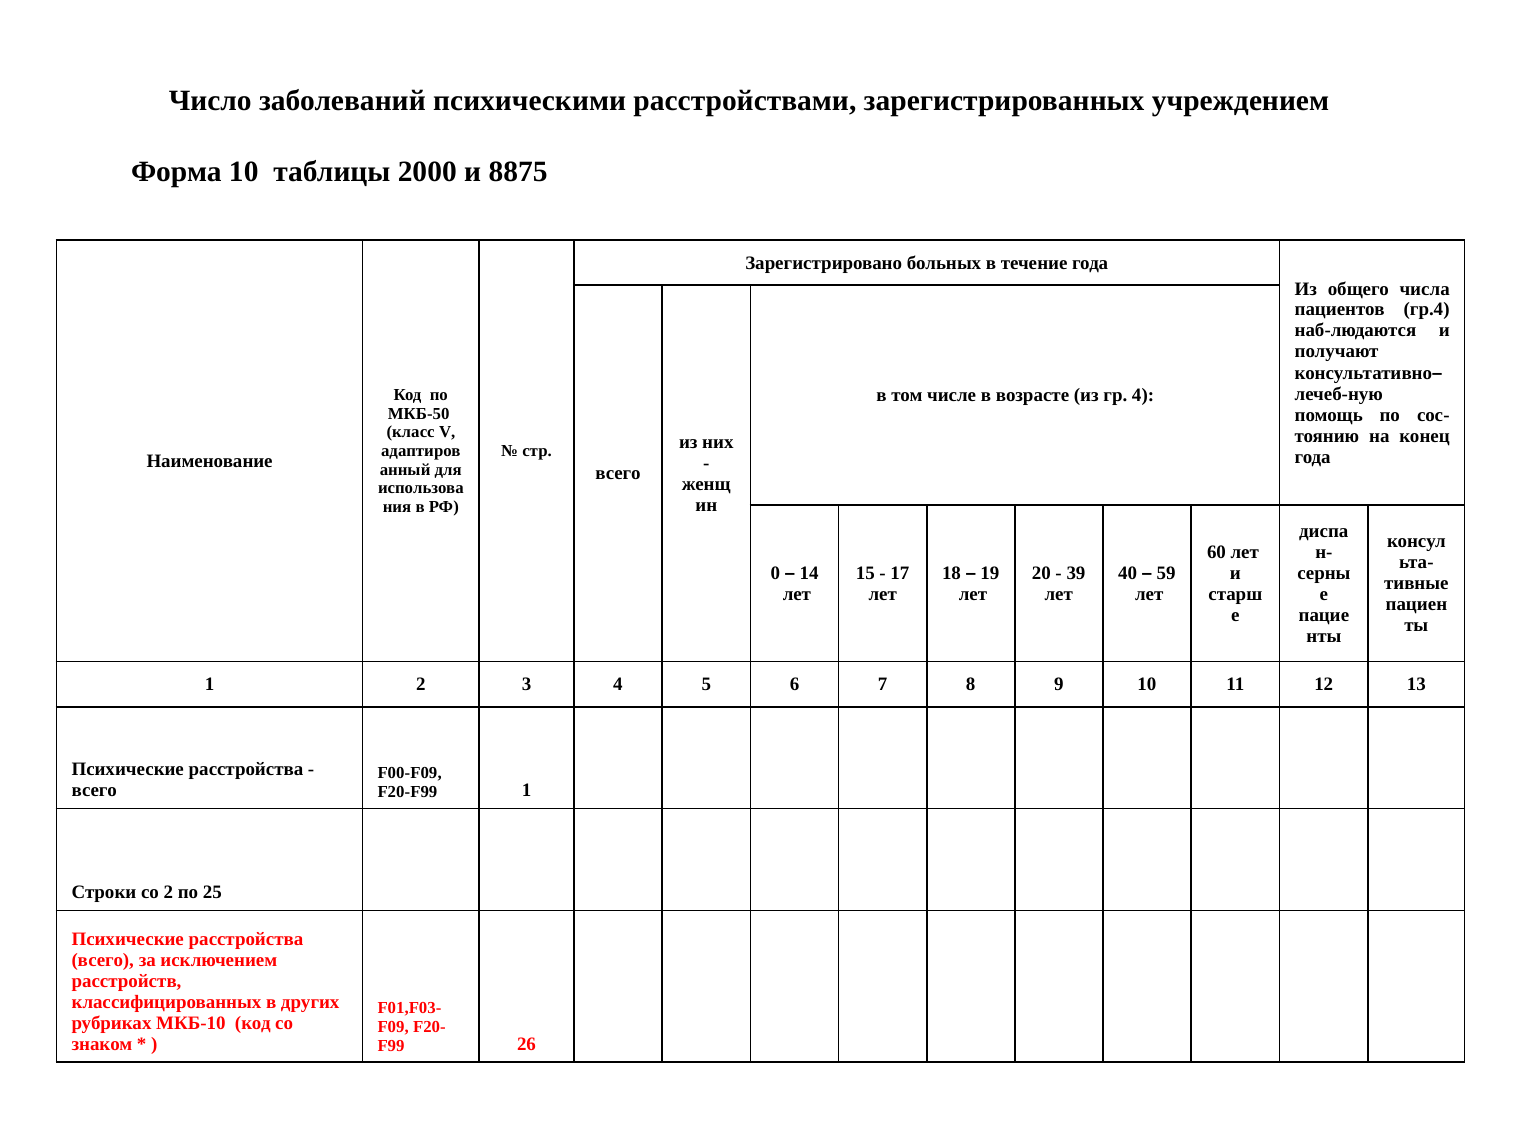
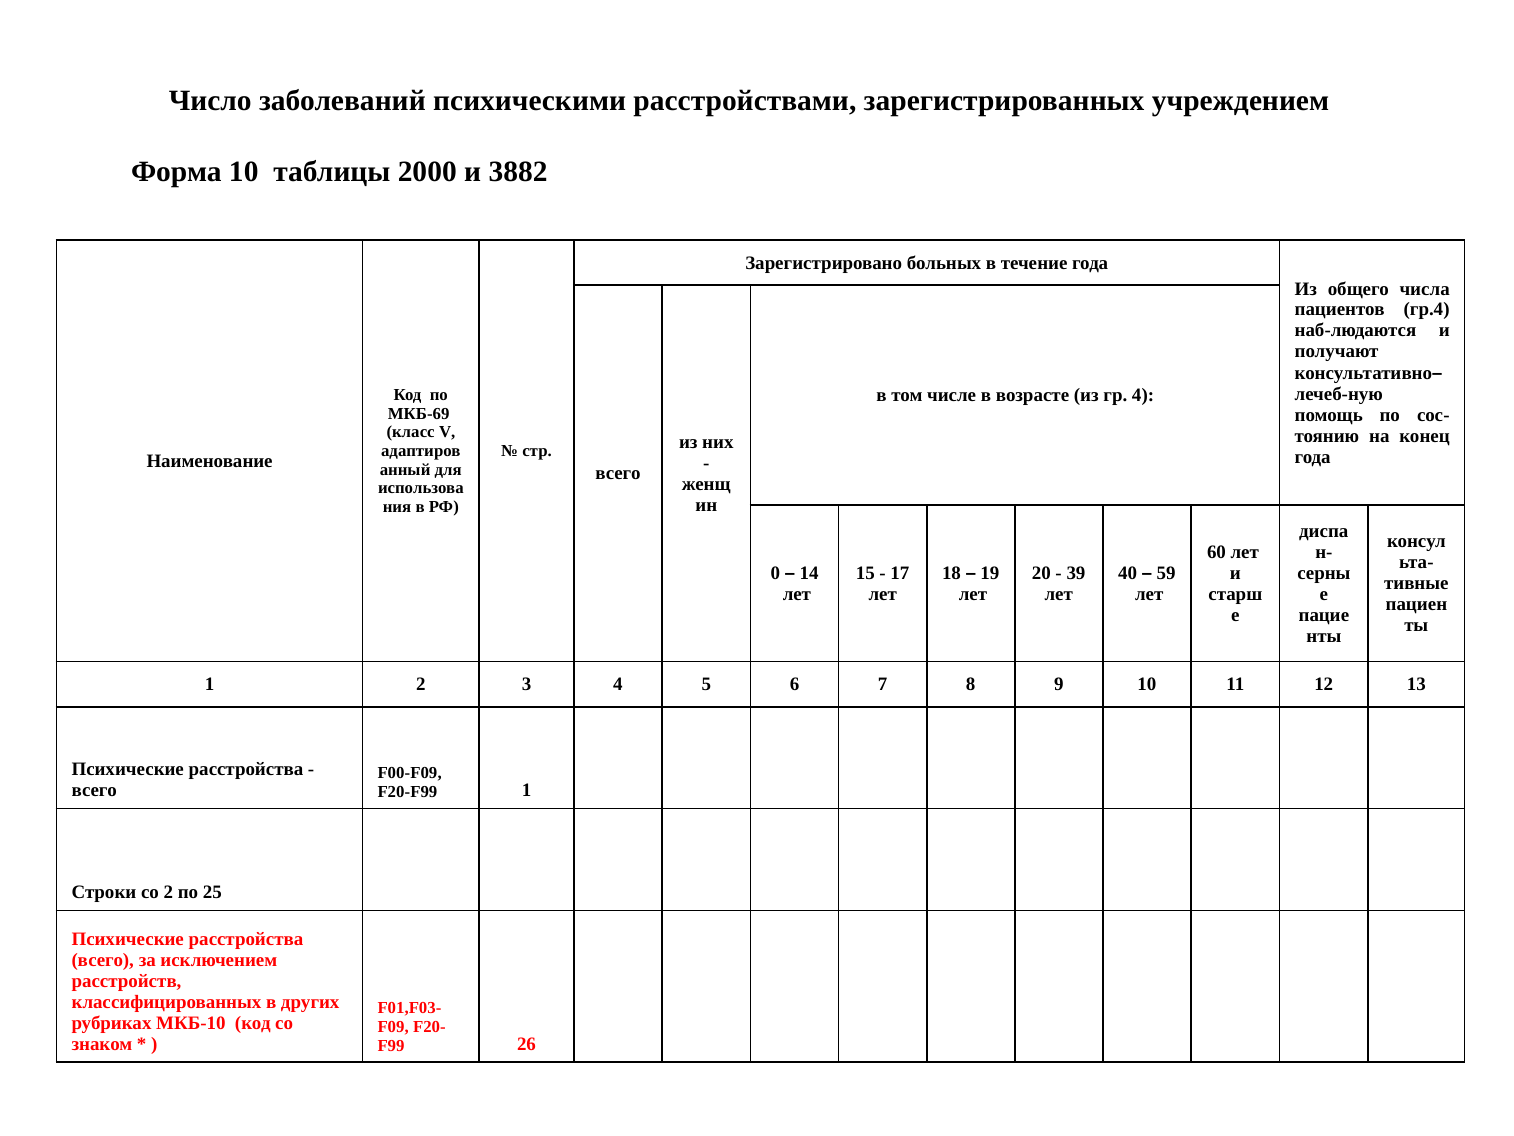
8875: 8875 -> 3882
МКБ-50: МКБ-50 -> МКБ-69
